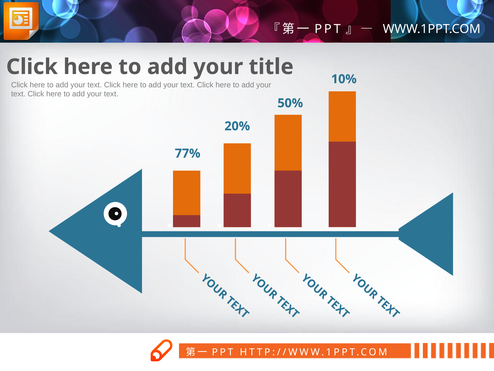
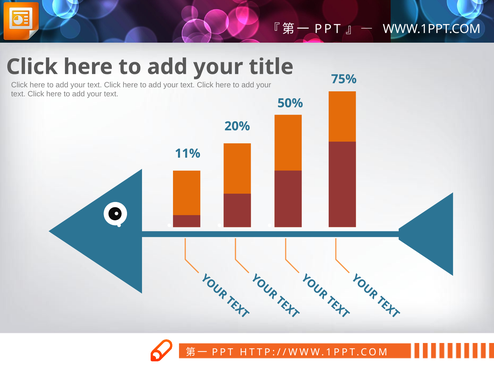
10%: 10% -> 75%
77%: 77% -> 11%
